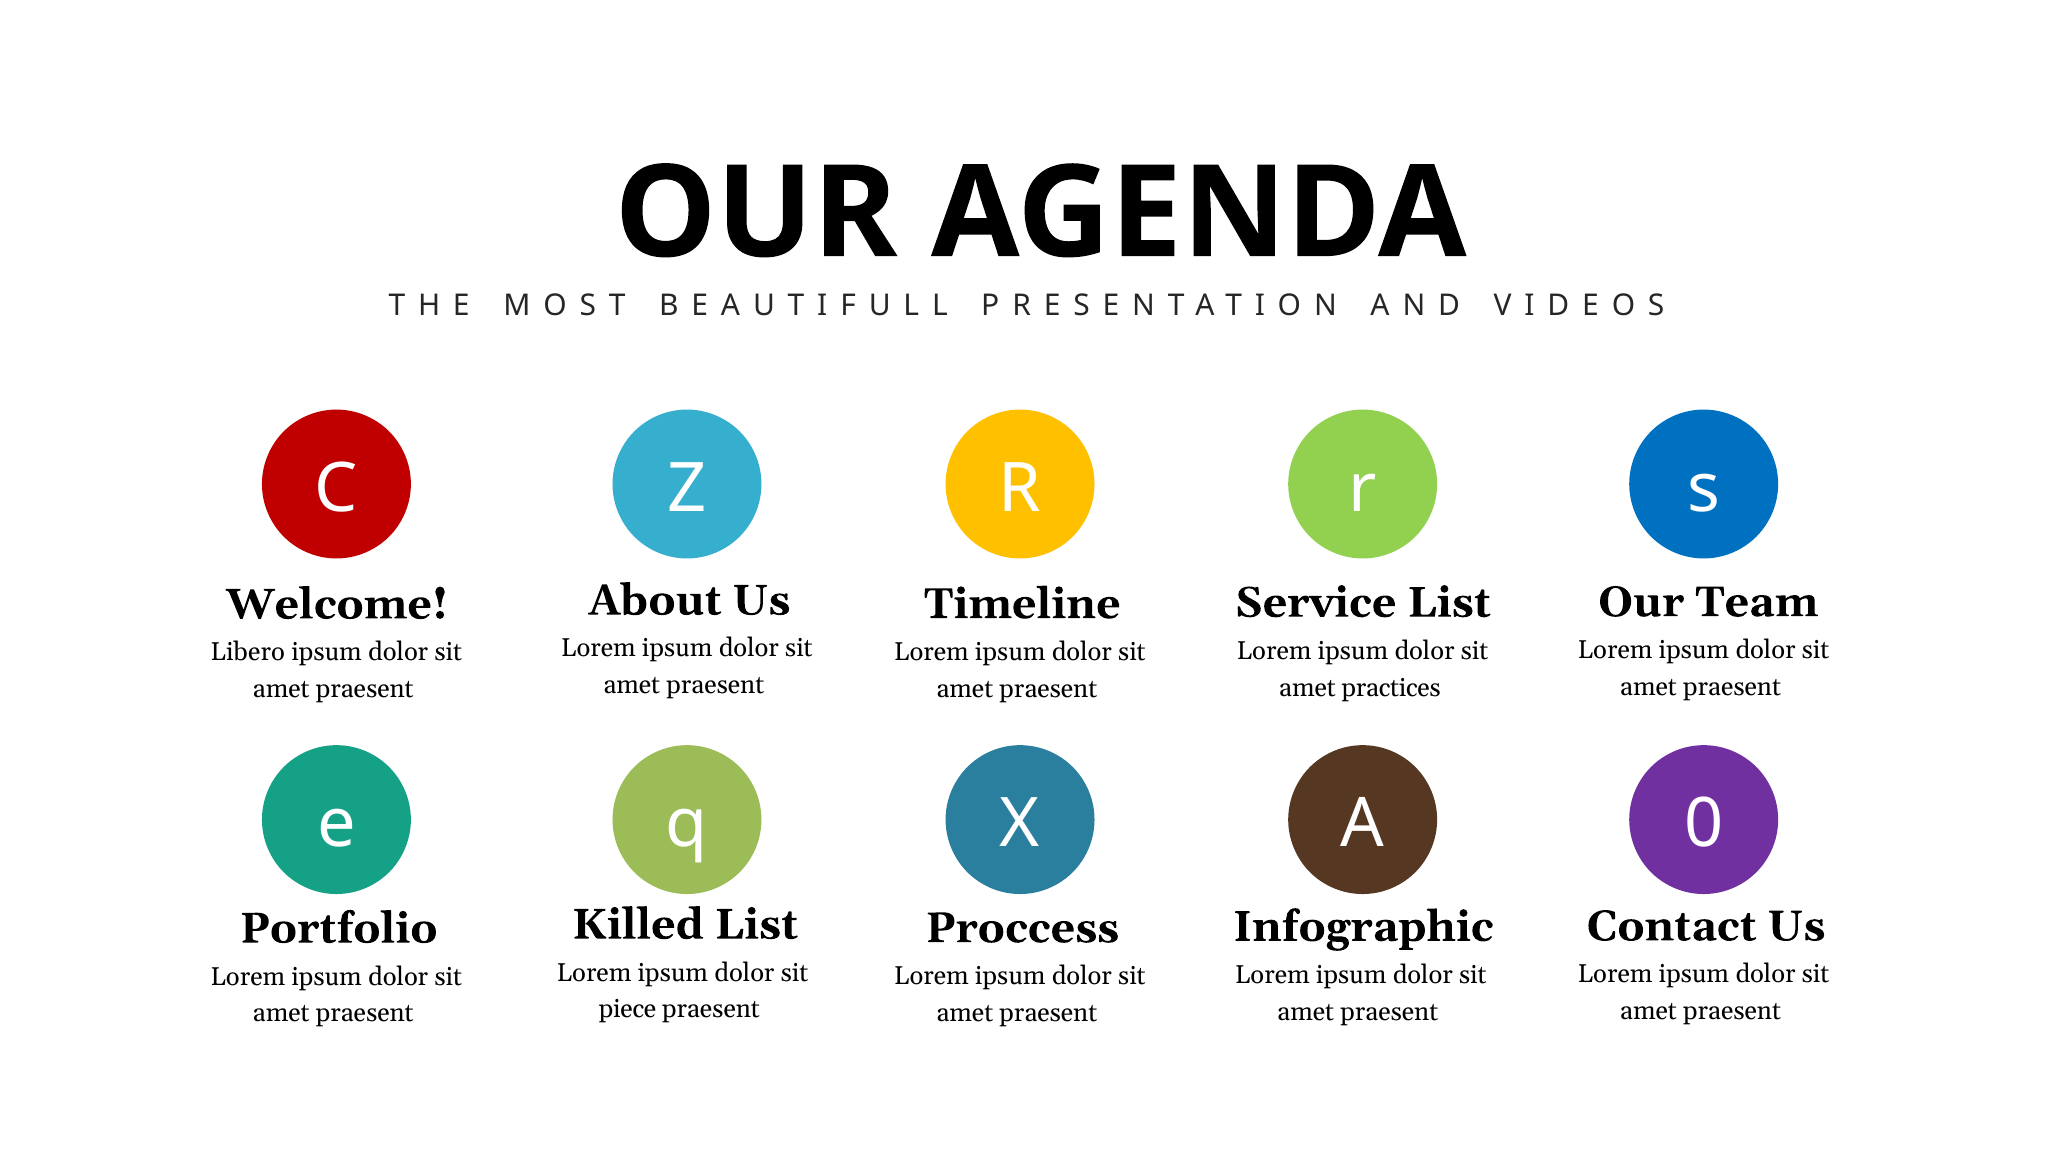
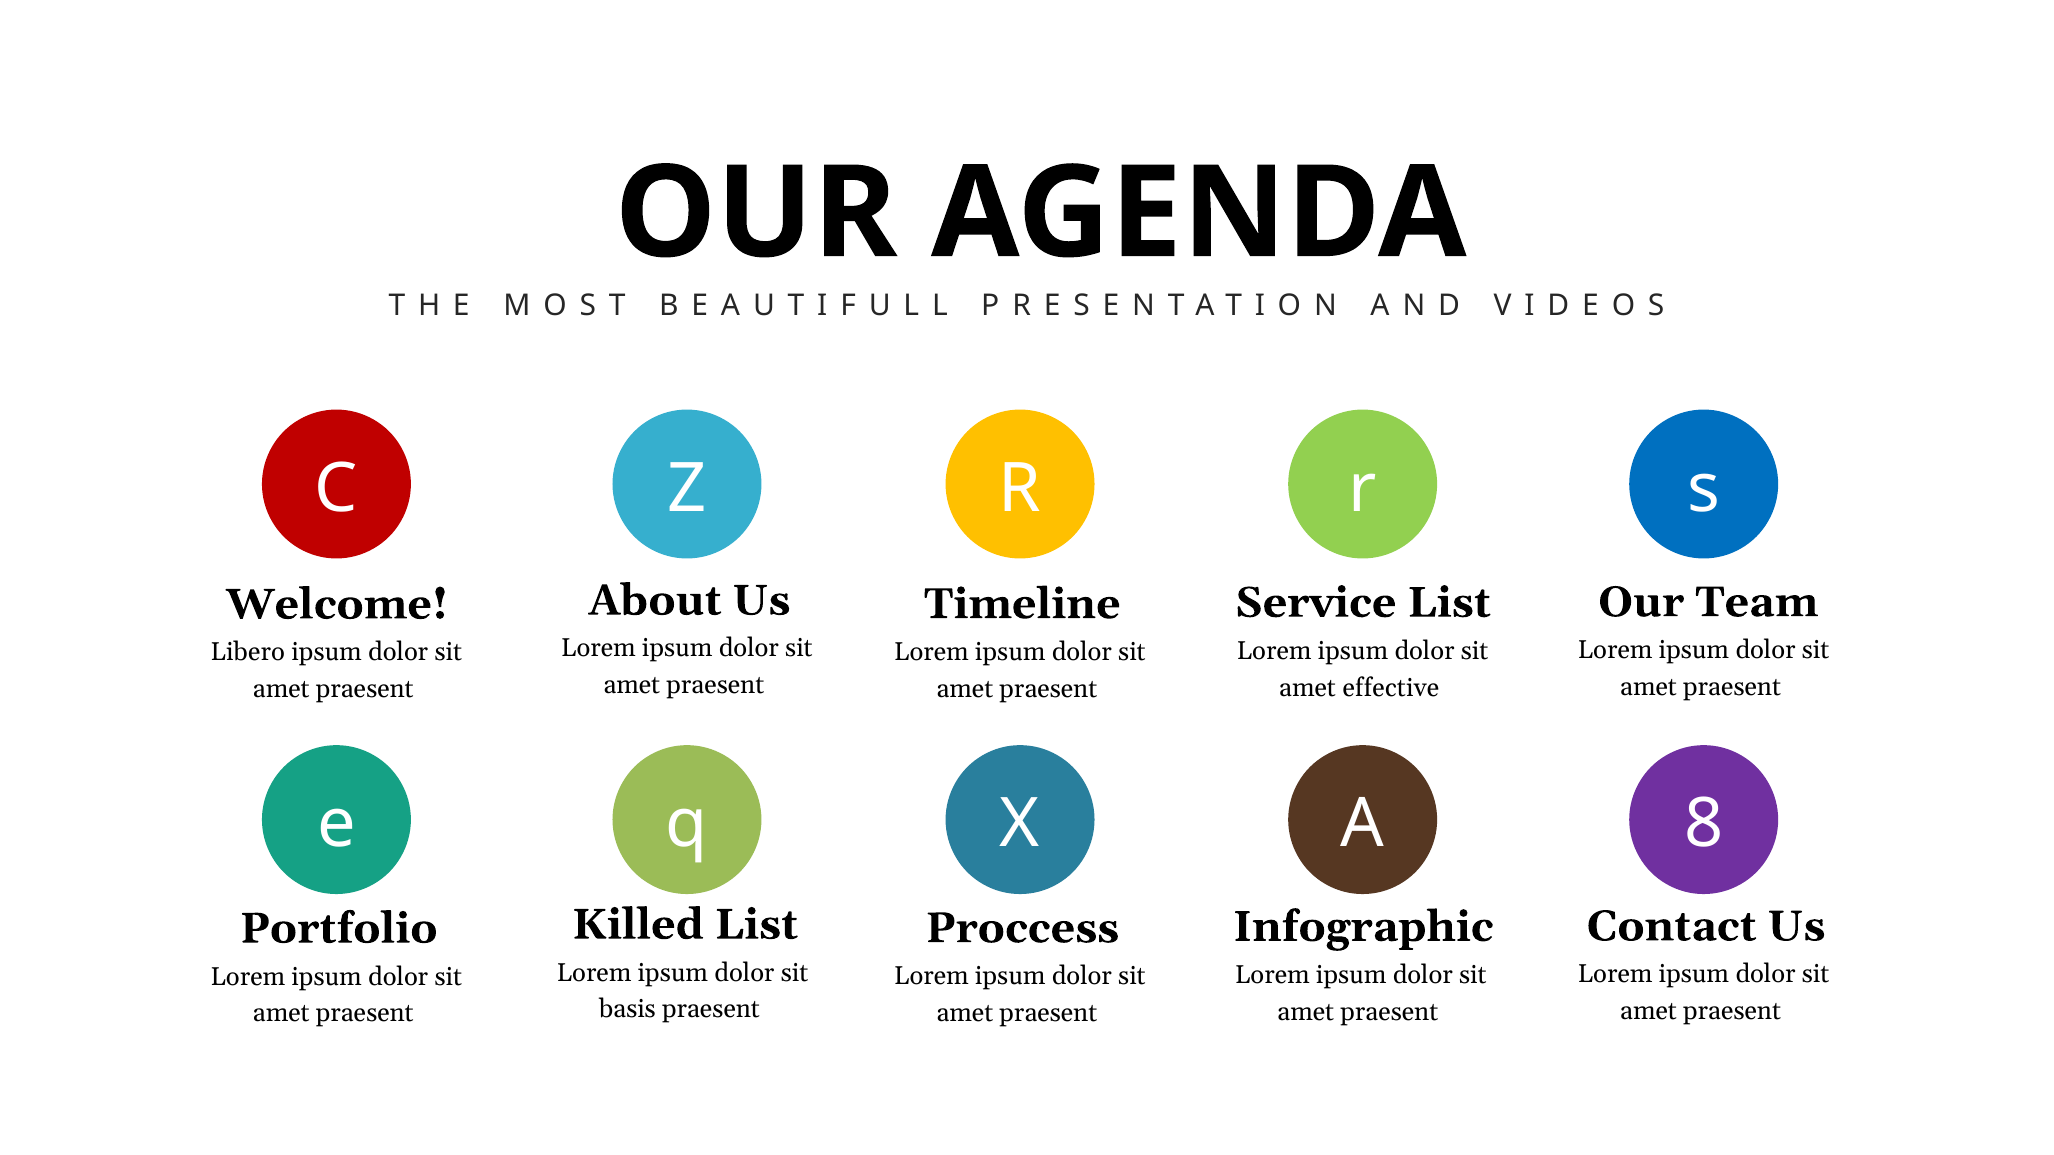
practices: practices -> effective
0: 0 -> 8
piece: piece -> basis
